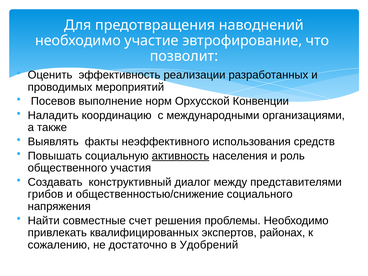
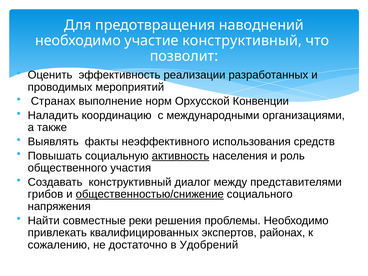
участие эвтрофирование: эвтрофирование -> конструктивный
Посевов: Посевов -> Странах
общественностью/снижение underline: none -> present
счет: счет -> реки
